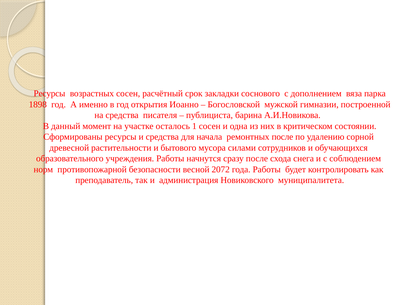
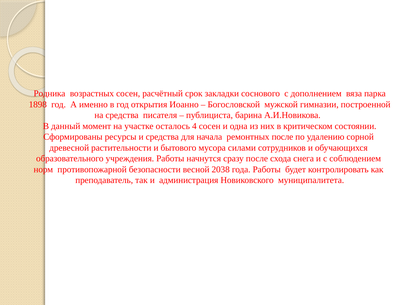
Ресурсы at (49, 94): Ресурсы -> Родника
1: 1 -> 4
2072: 2072 -> 2038
